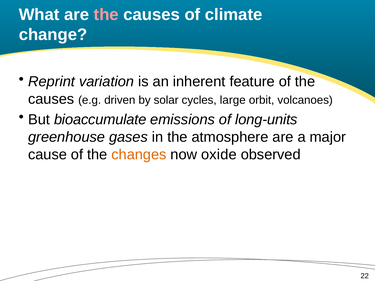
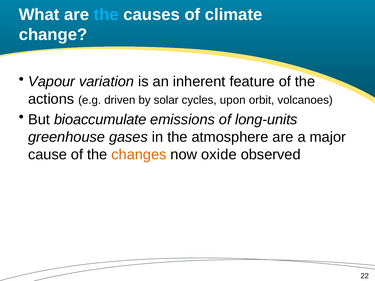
the at (106, 15) colour: pink -> light blue
Reprint: Reprint -> Vapour
causes at (51, 99): causes -> actions
large: large -> upon
